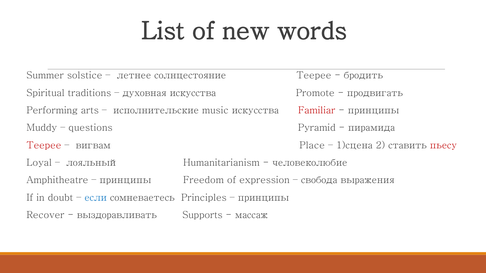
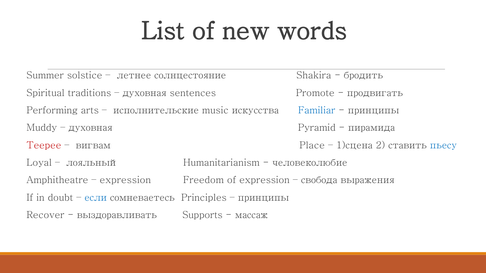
солнцестояние Teepee: Teepee -> Shakira
духовная искусства: искусства -> sentences
Familiar colour: red -> blue
questions at (90, 128): questions -> духовная
пьесу colour: red -> blue
принципы at (125, 180): принципы -> expression
